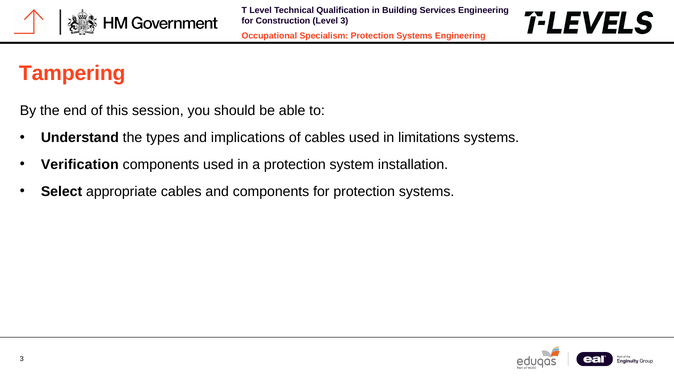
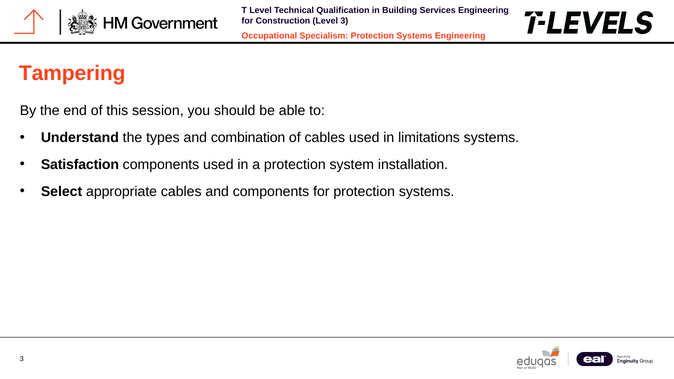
implications: implications -> combination
Verification: Verification -> Satisfaction
